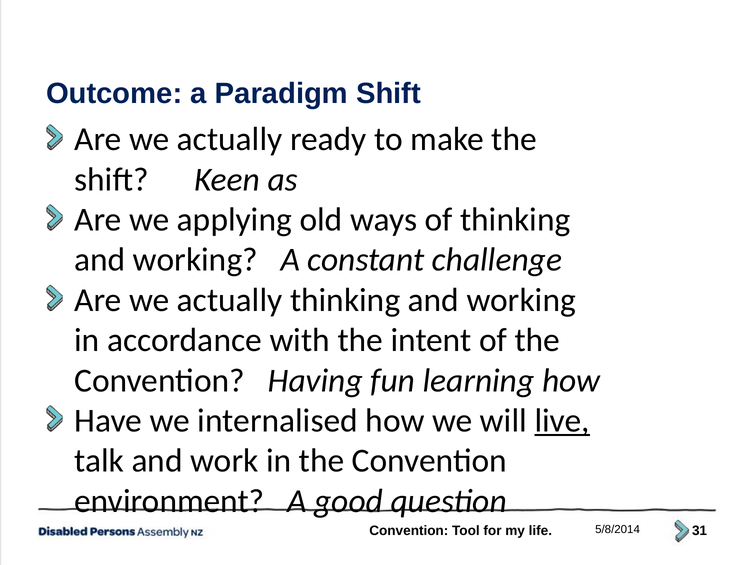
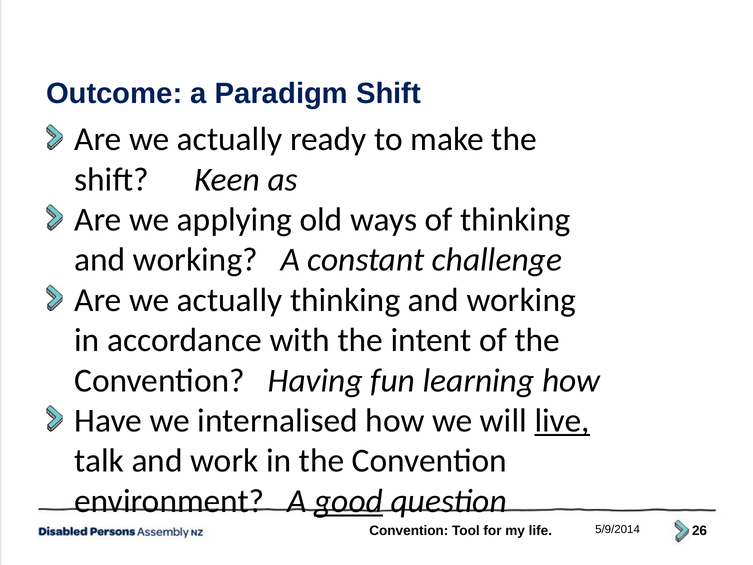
good underline: none -> present
5/8/2014: 5/8/2014 -> 5/9/2014
31: 31 -> 26
